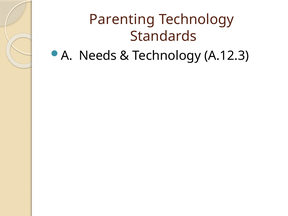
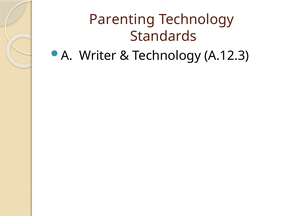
Needs: Needs -> Writer
